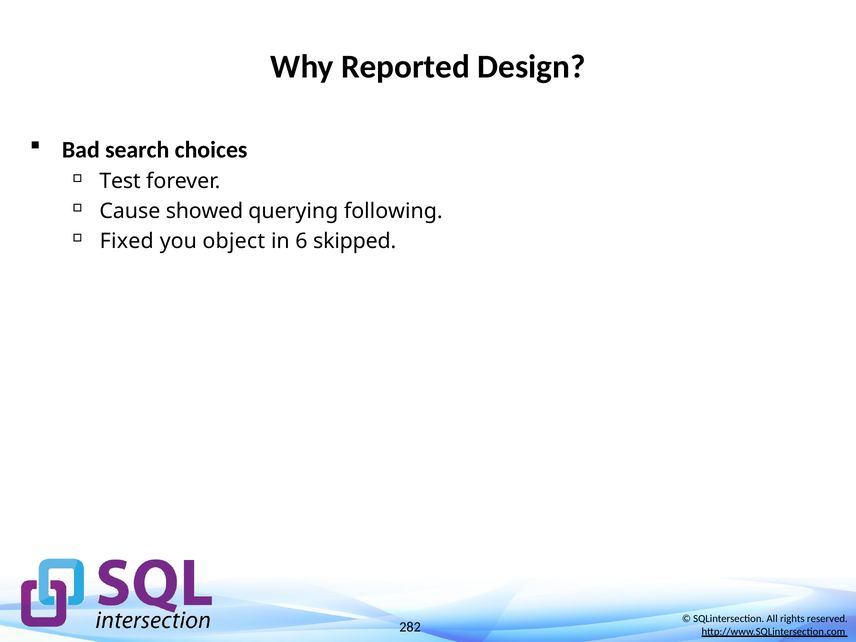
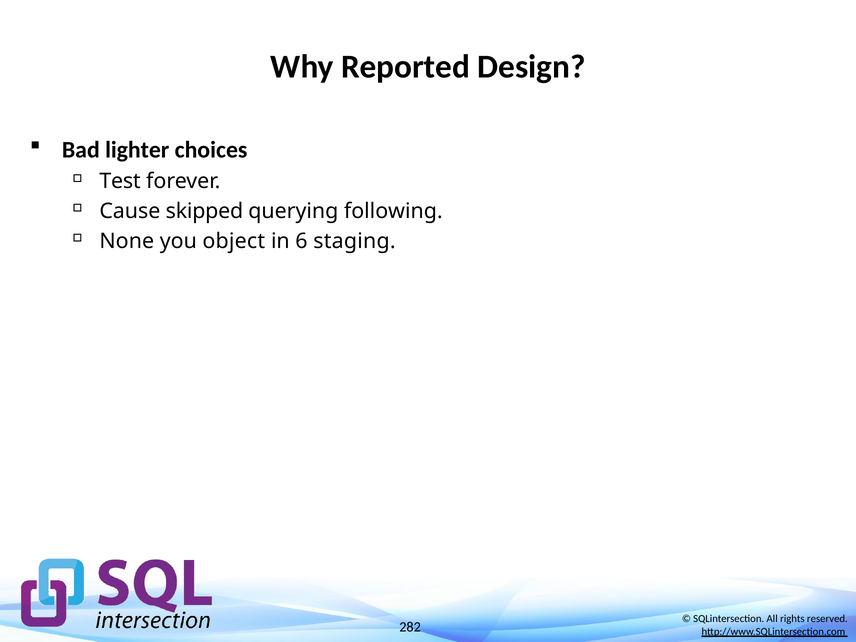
search: search -> lighter
showed: showed -> skipped
Fixed: Fixed -> None
skipped: skipped -> staging
